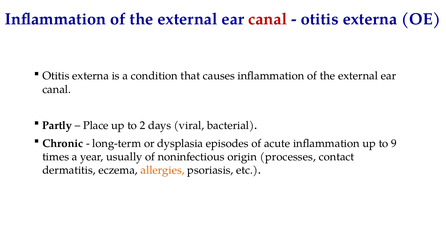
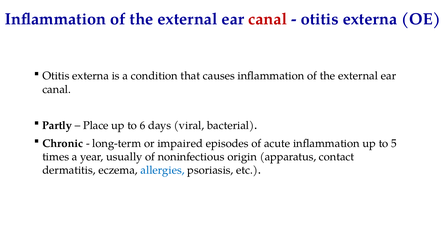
2: 2 -> 6
dysplasia: dysplasia -> impaired
9: 9 -> 5
processes: processes -> apparatus
allergies colour: orange -> blue
